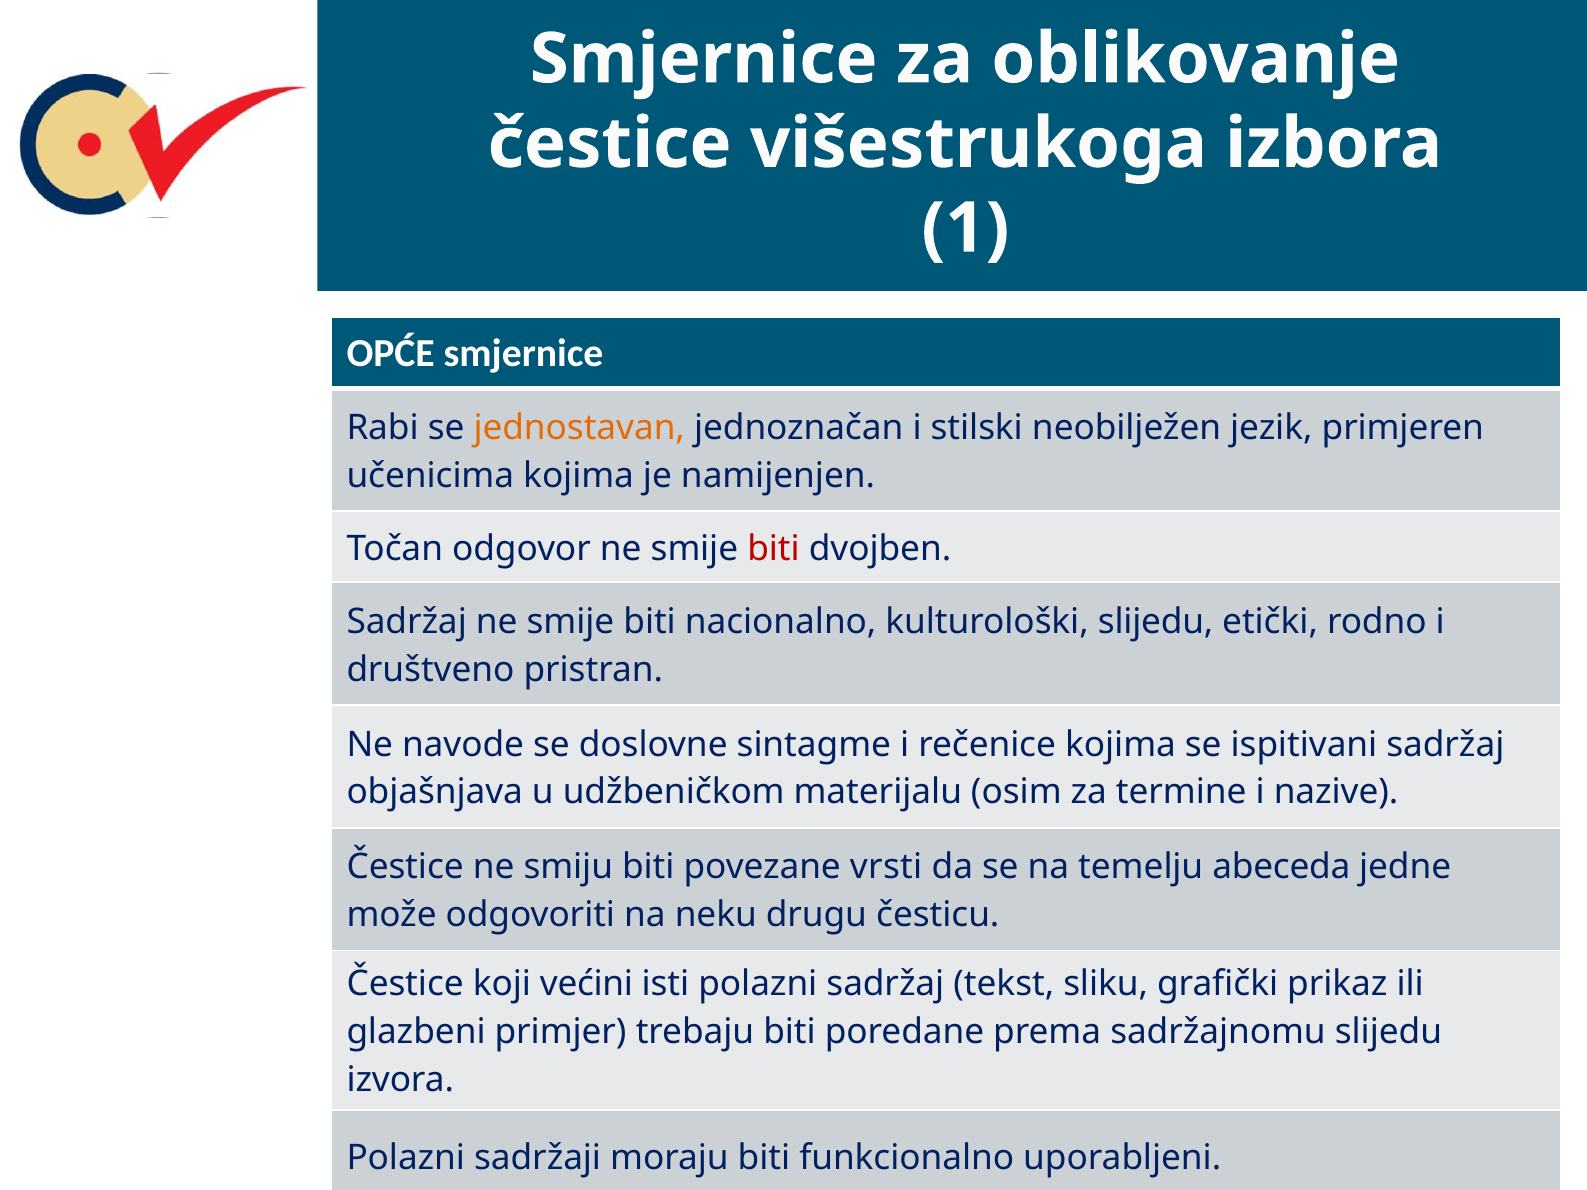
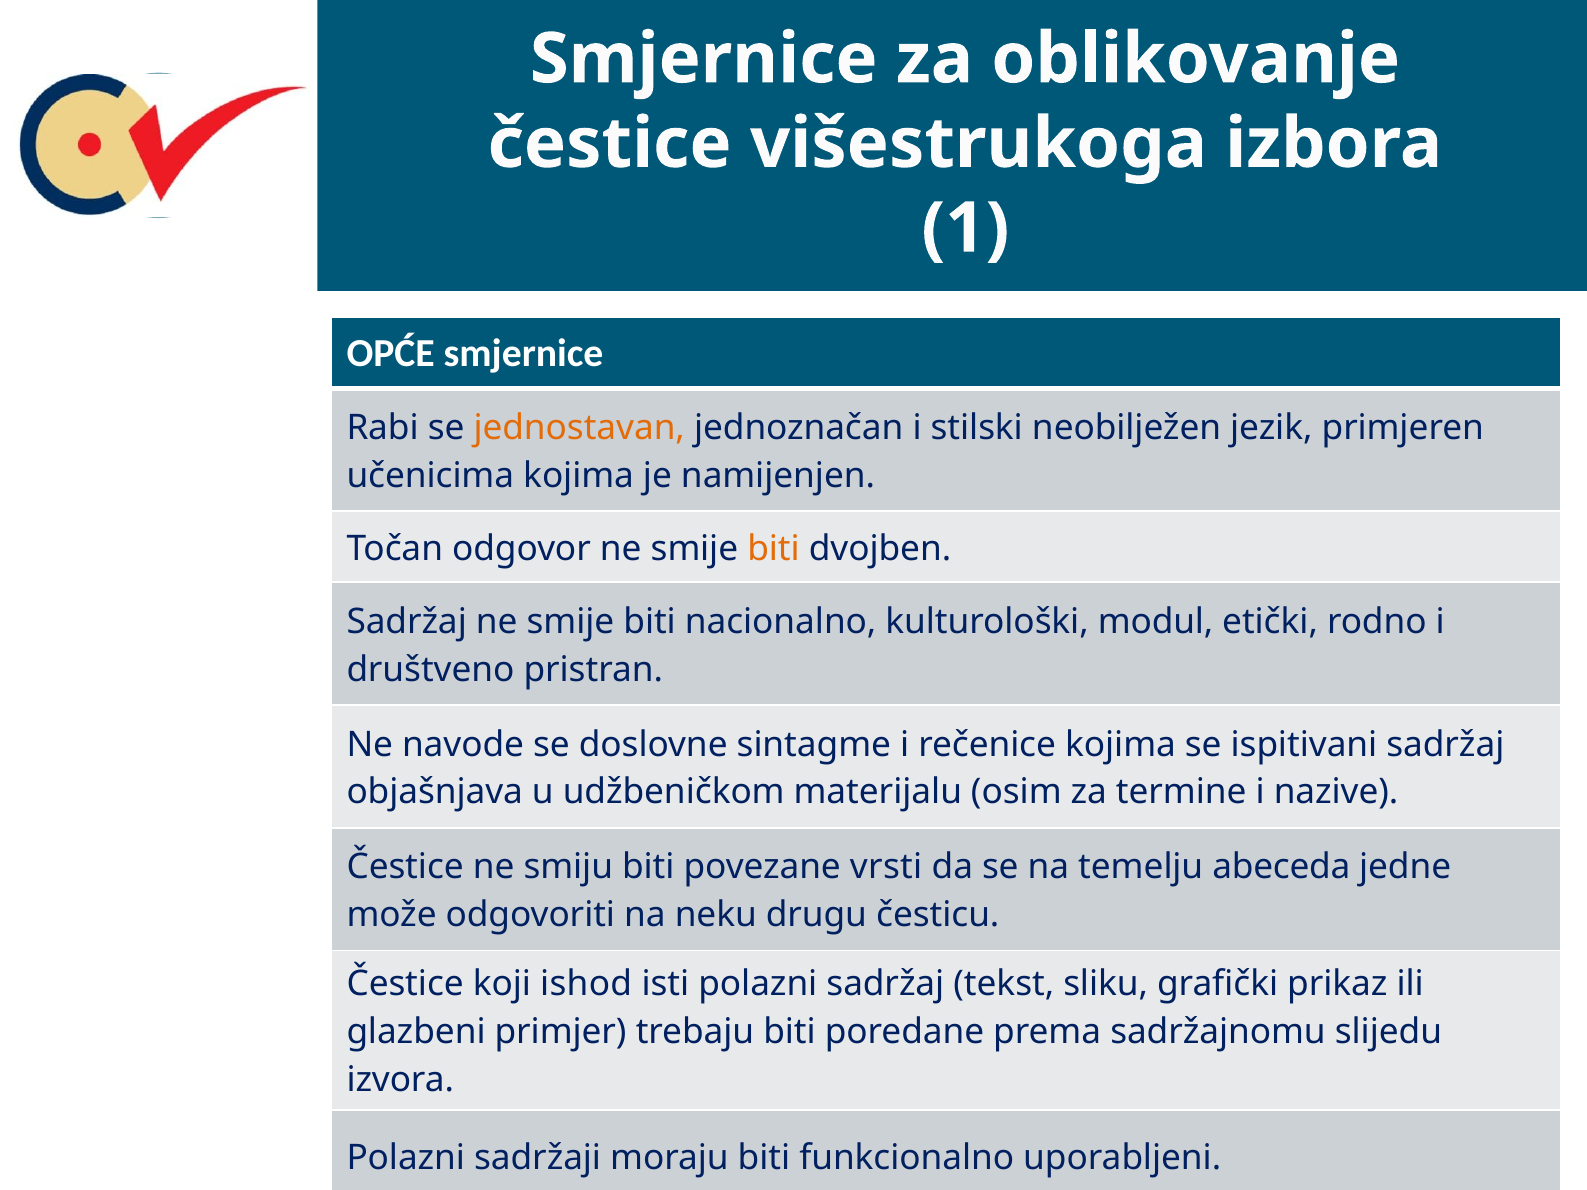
biti at (774, 549) colour: red -> orange
kulturološki slijedu: slijedu -> modul
većini: većini -> ishod
